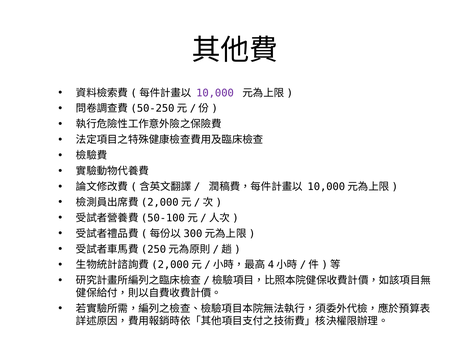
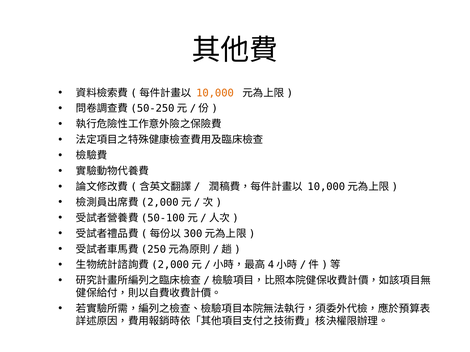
10,000 colour: purple -> orange
